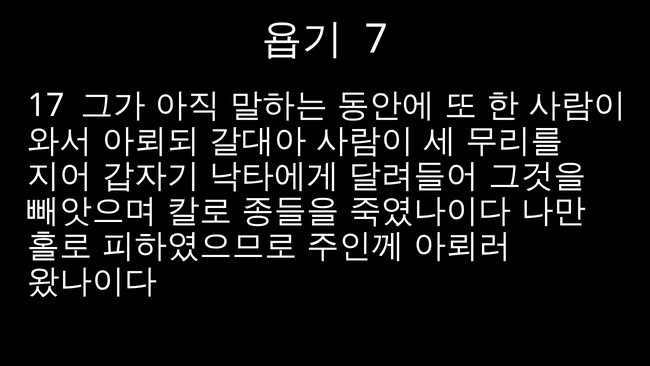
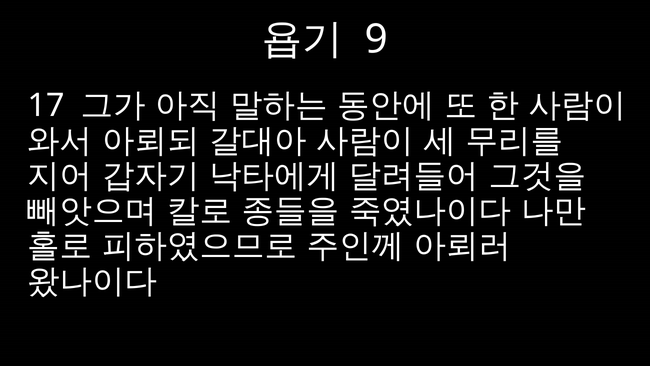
7: 7 -> 9
